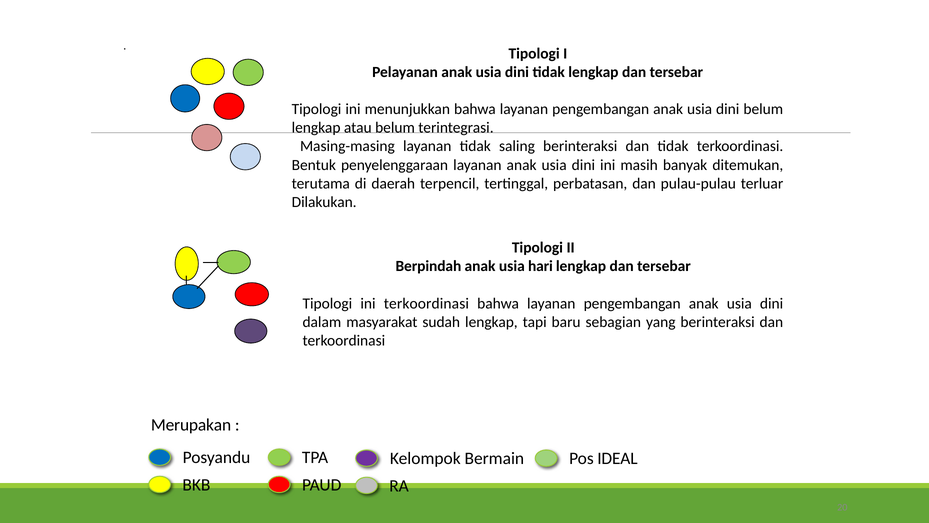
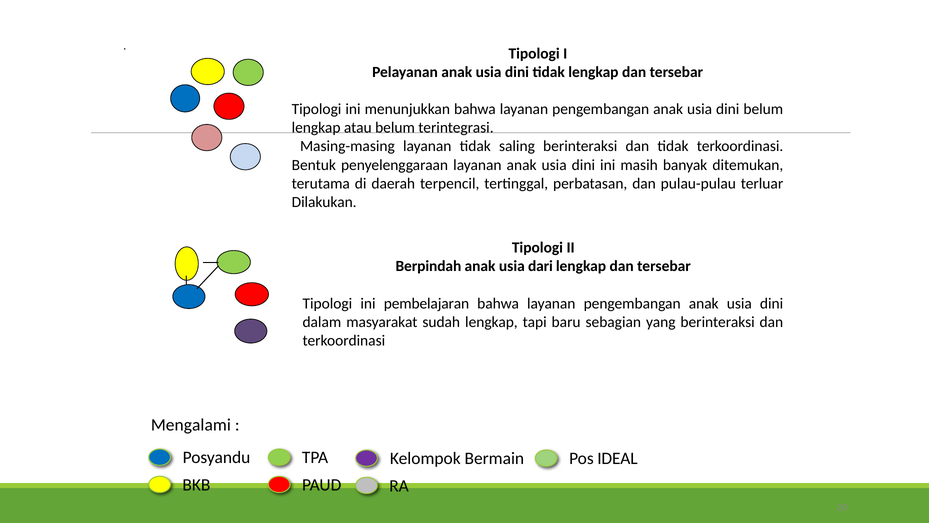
hari: hari -> dari
ini terkoordinasi: terkoordinasi -> pembelajaran
Merupakan: Merupakan -> Mengalami
